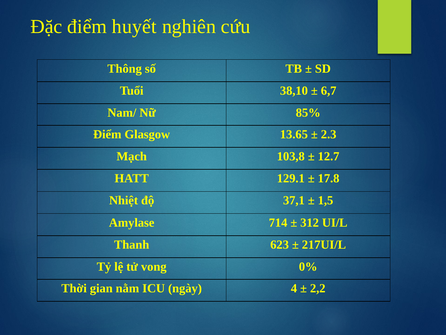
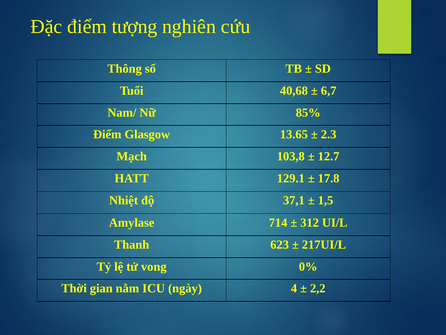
huyết: huyết -> tượng
38,10: 38,10 -> 40,68
